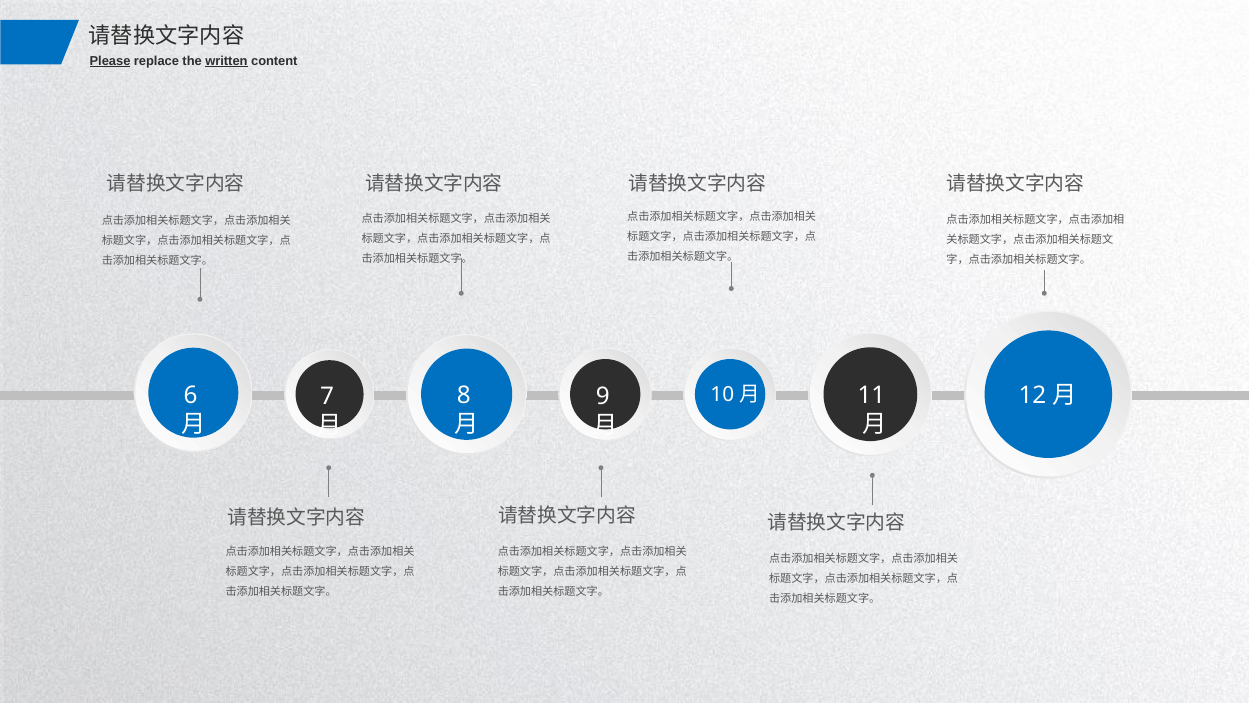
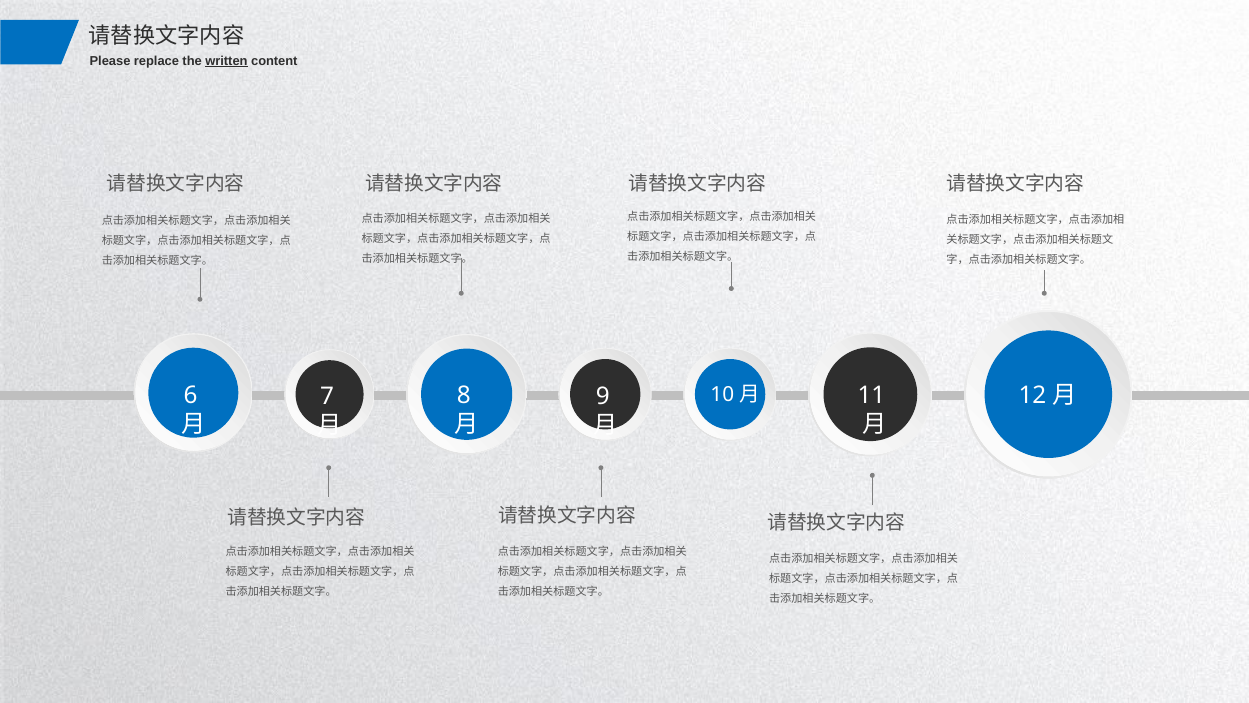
Please underline: present -> none
